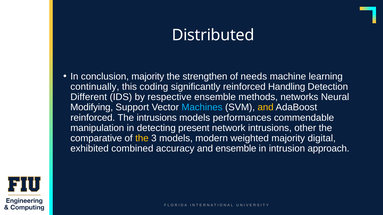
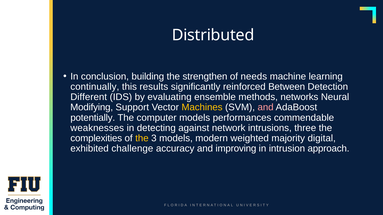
conclusion majority: majority -> building
coding: coding -> results
Handling: Handling -> Between
respective: respective -> evaluating
Machines colour: light blue -> yellow
and at (266, 108) colour: yellow -> pink
reinforced at (93, 118): reinforced -> potentially
The intrusions: intrusions -> computer
manipulation: manipulation -> weaknesses
present: present -> against
other: other -> three
comparative: comparative -> complexities
combined: combined -> challenge
and ensemble: ensemble -> improving
